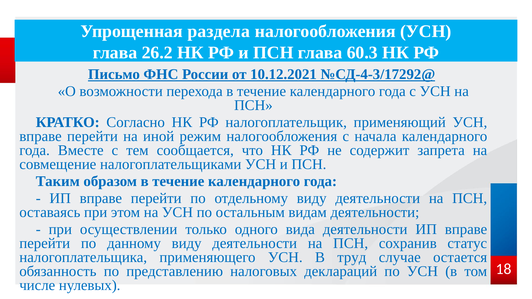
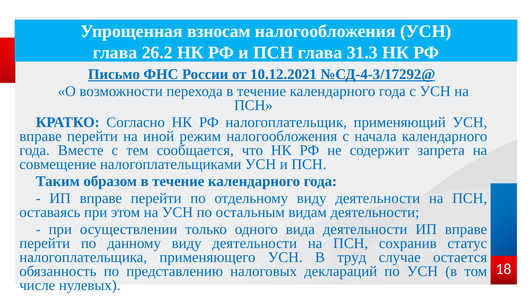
раздела: раздела -> взносам
60.3: 60.3 -> 31.3
